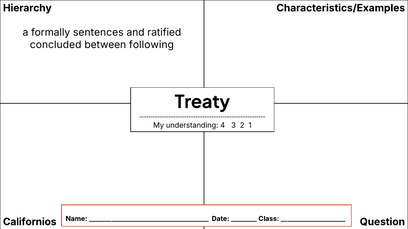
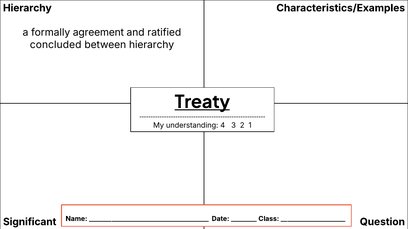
sentences: sentences -> agreement
between following: following -> hierarchy
Treaty underline: none -> present
Californios: Californios -> Significant
